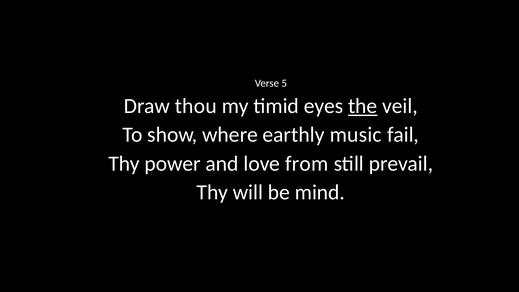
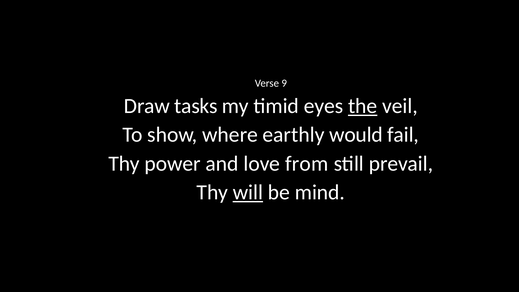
5: 5 -> 9
thou: thou -> tasks
music: music -> would
will underline: none -> present
